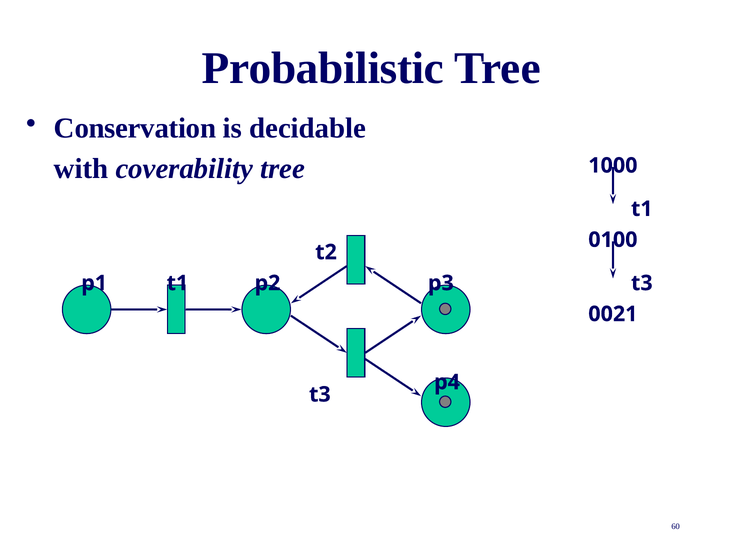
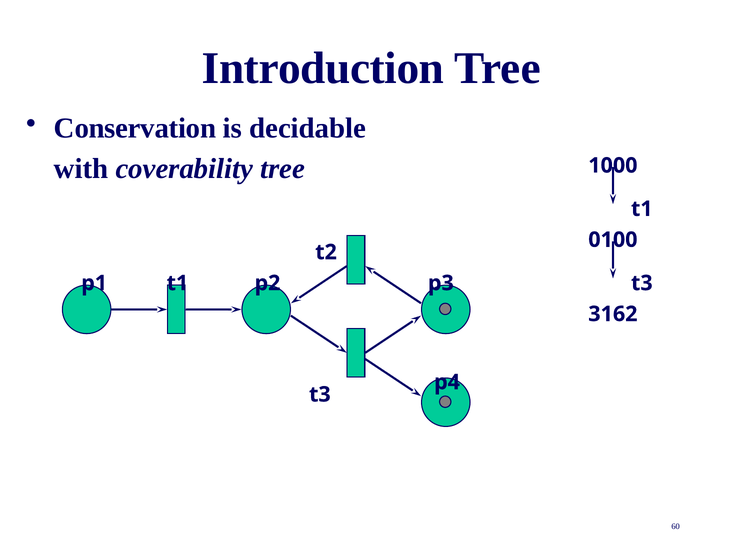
Probabilistic: Probabilistic -> Introduction
0021: 0021 -> 3162
